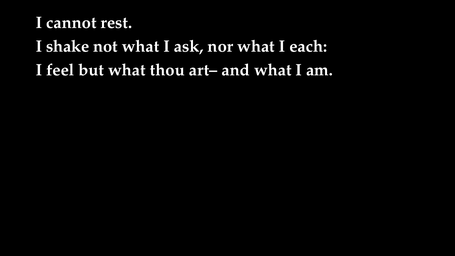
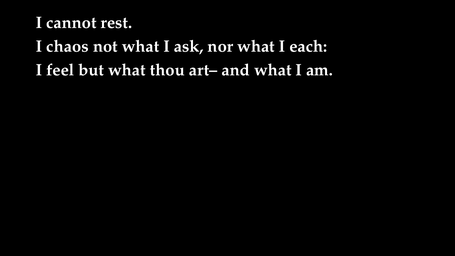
shake: shake -> chaos
